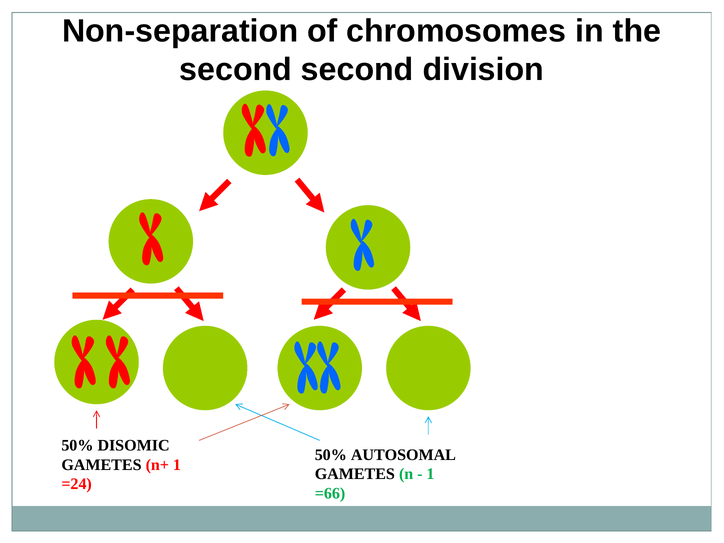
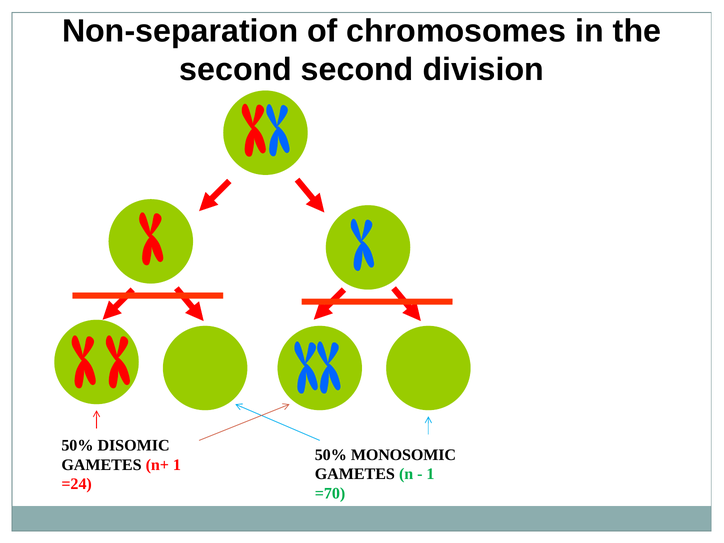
AUTOSOMAL: AUTOSOMAL -> MONOSOMIC
=66: =66 -> =70
